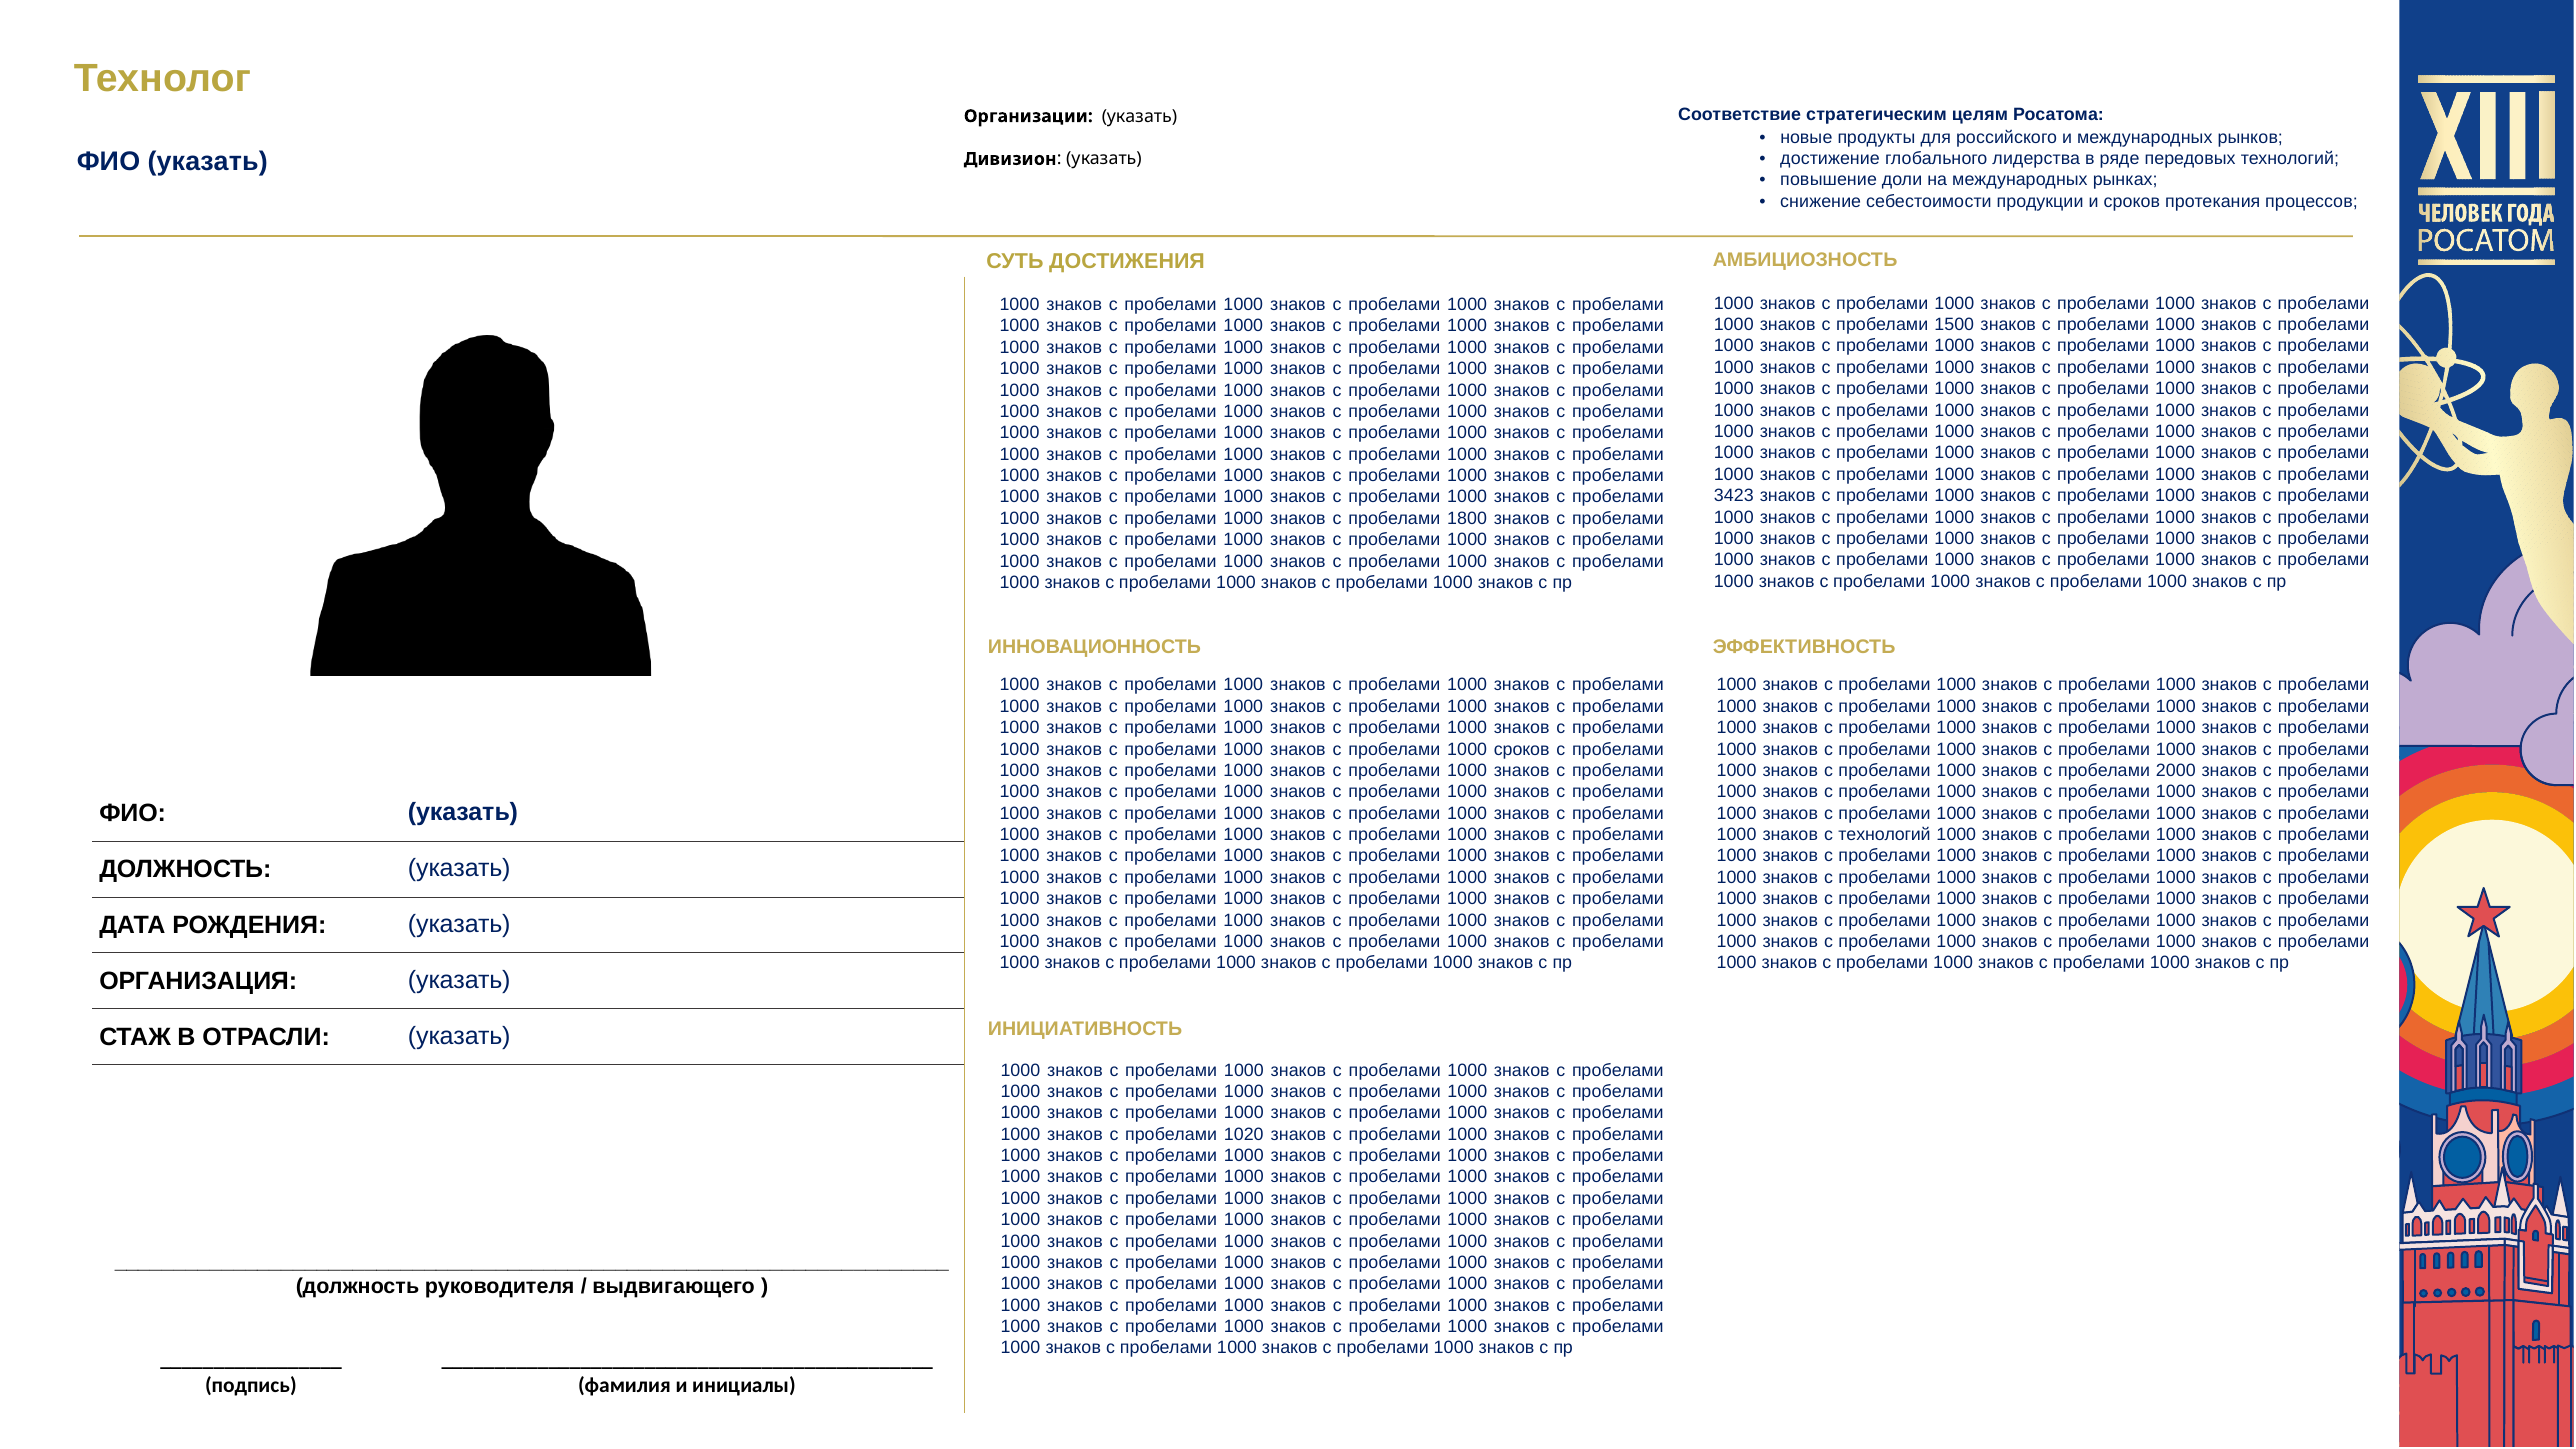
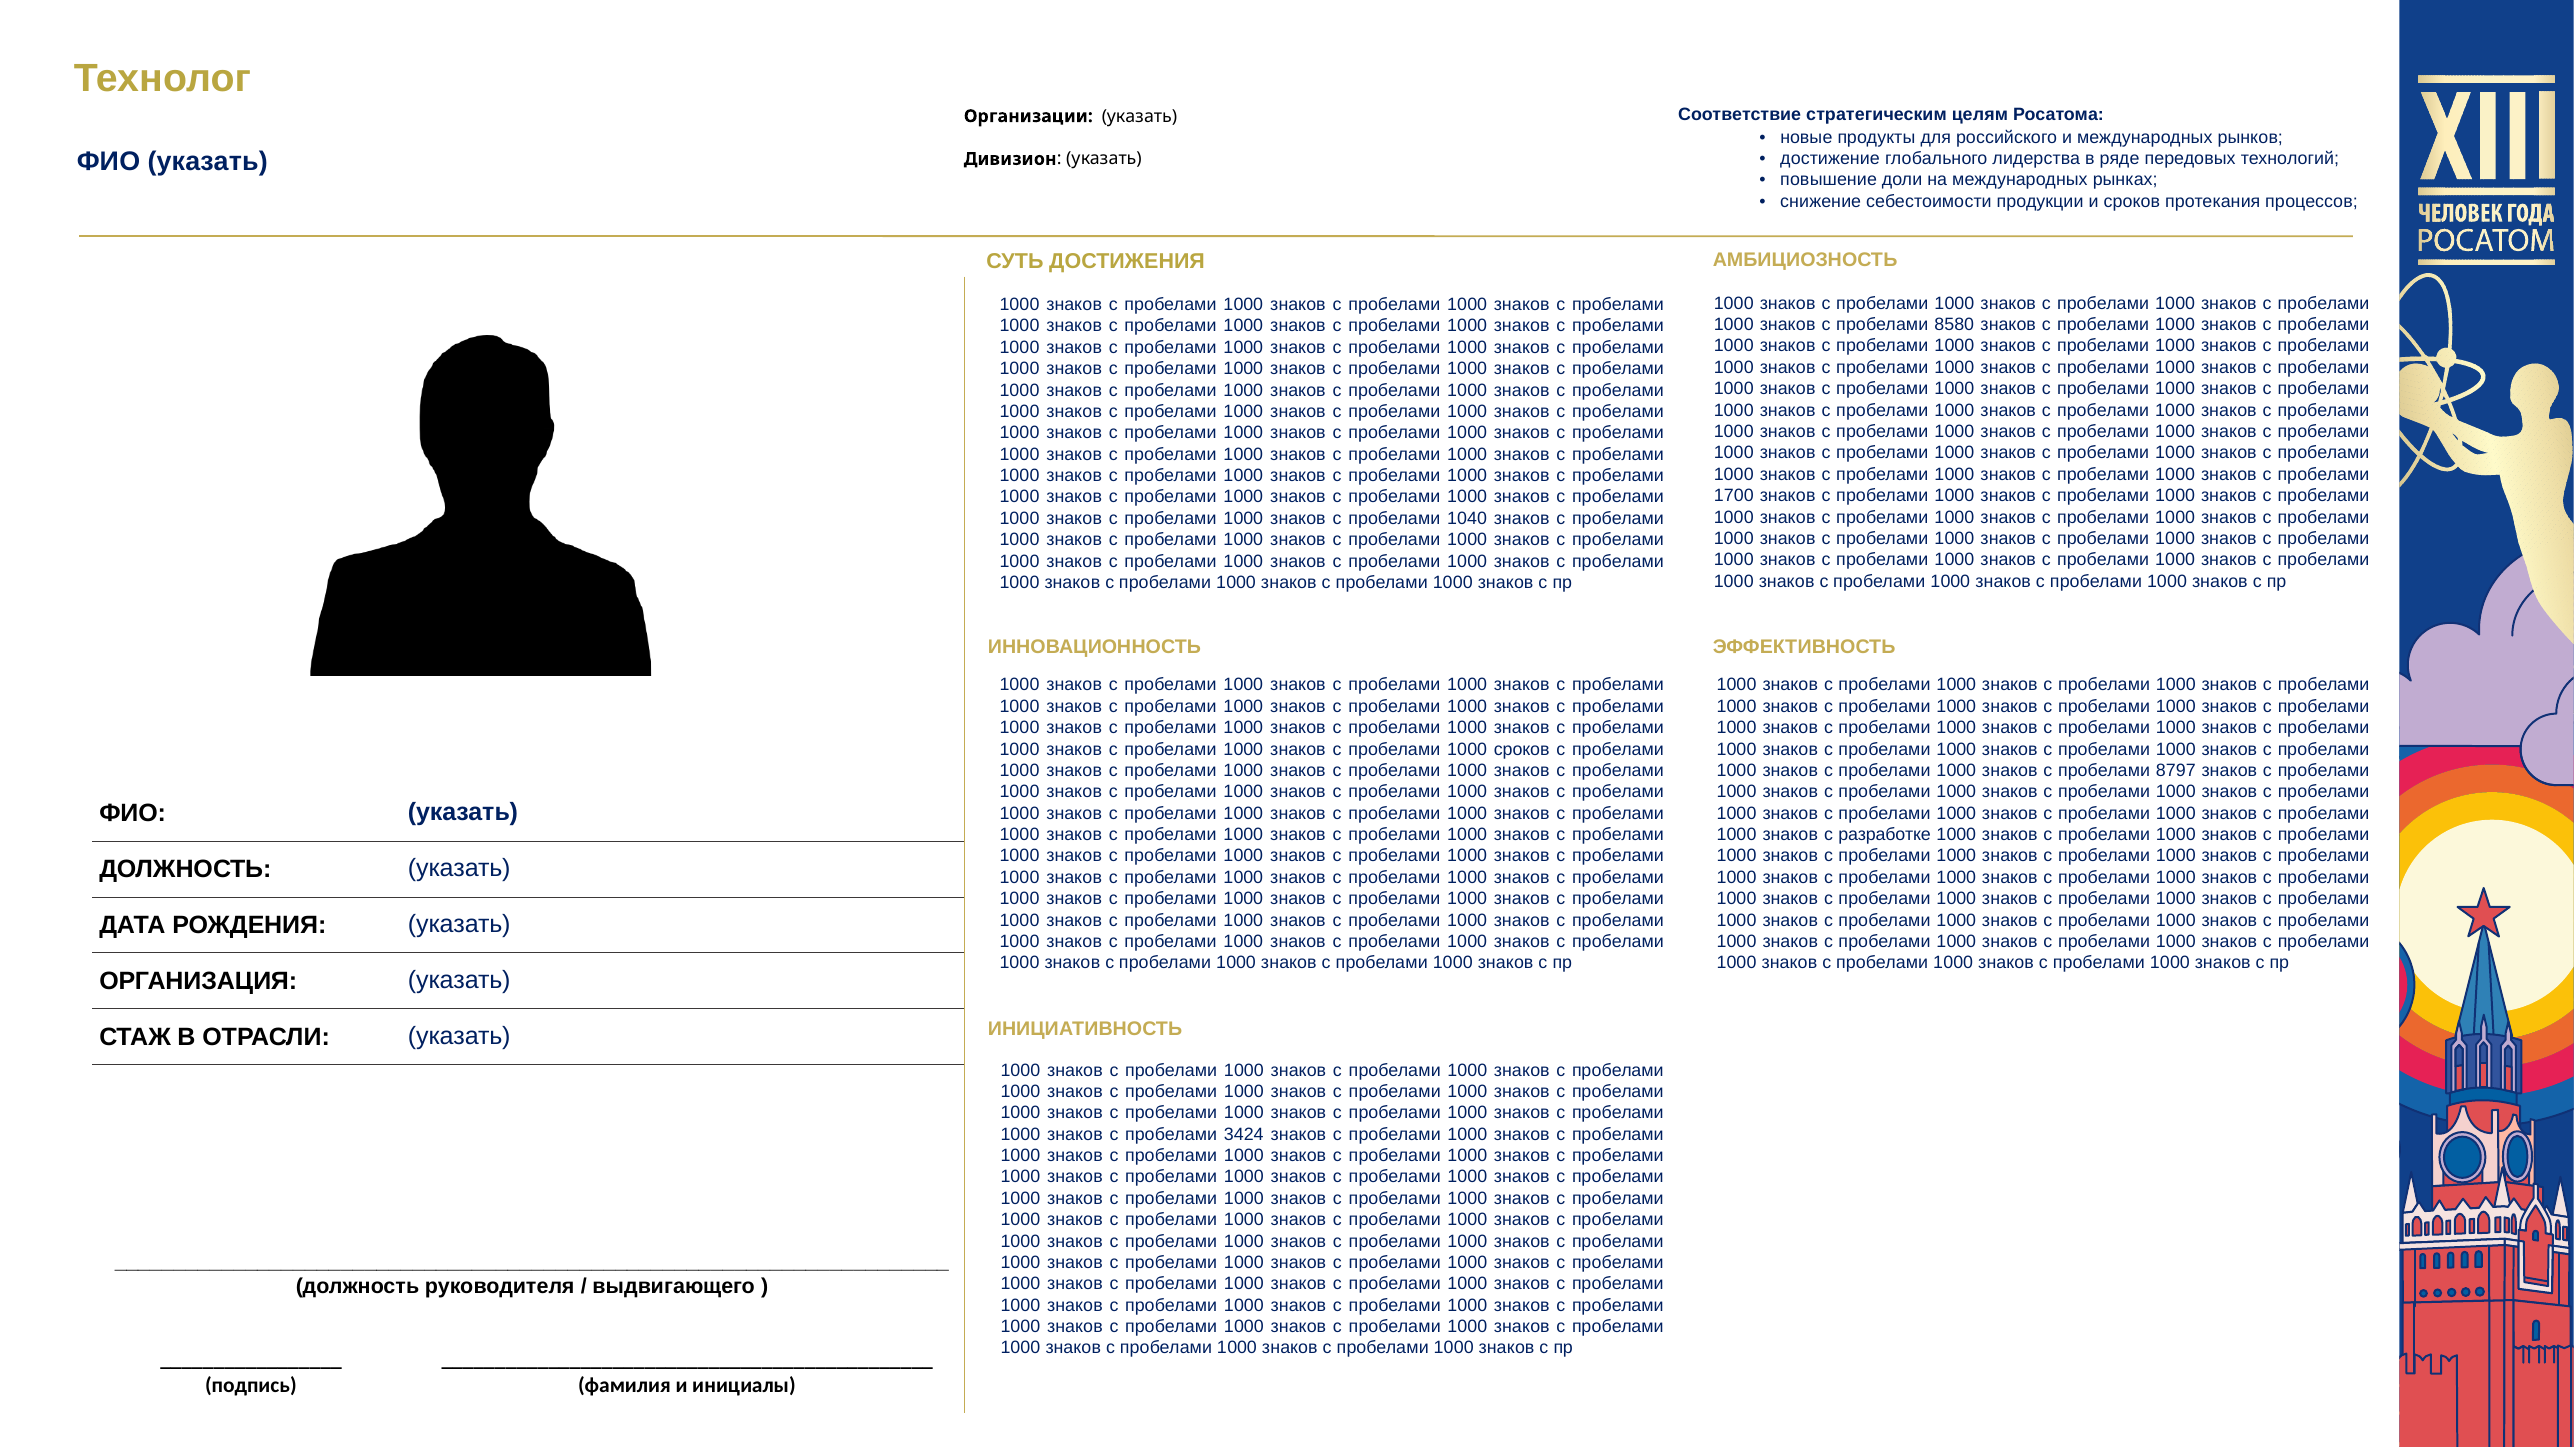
1500: 1500 -> 8580
3423: 3423 -> 1700
1800: 1800 -> 1040
2000: 2000 -> 8797
с технологий: технологий -> разработке
1020: 1020 -> 3424
